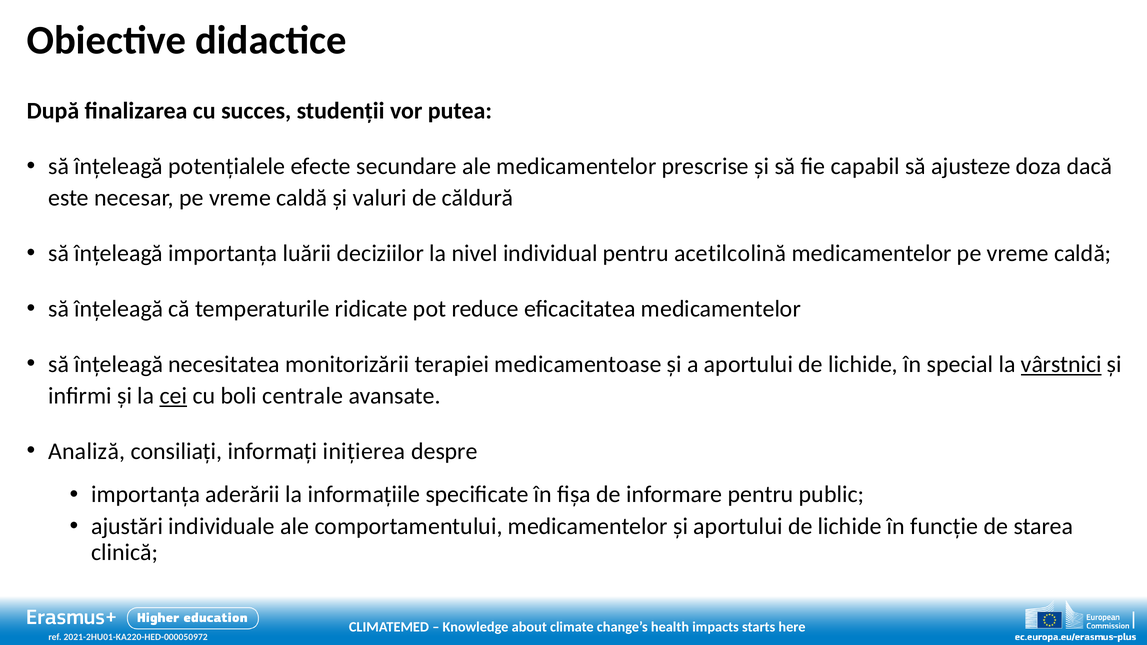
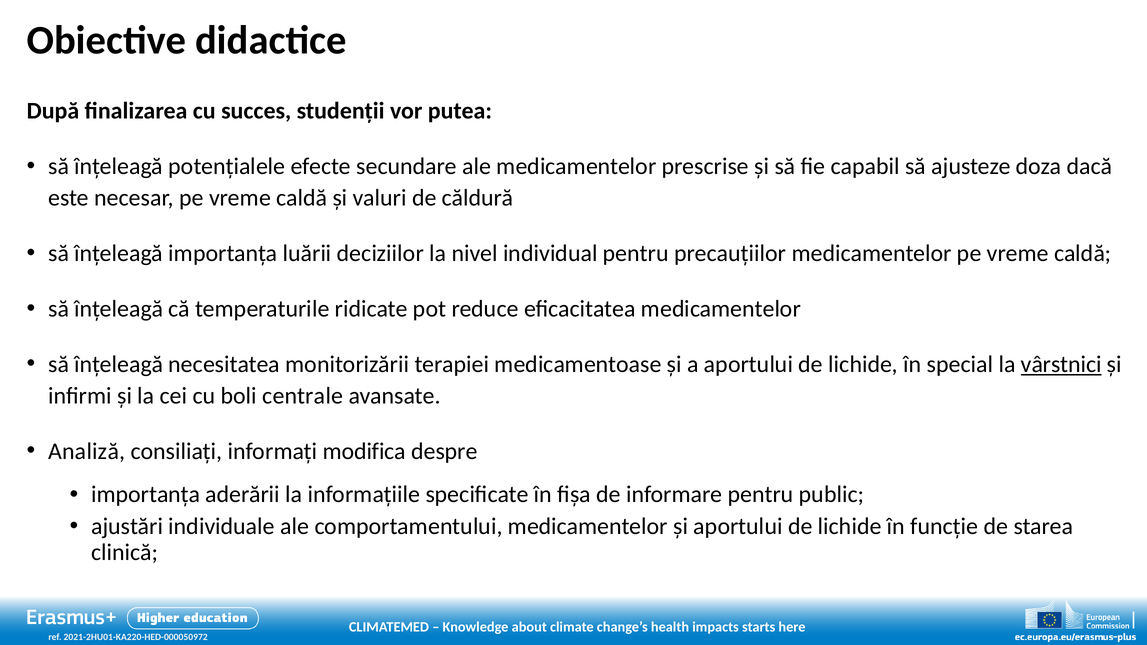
acetilcolină: acetilcolină -> precauțiilor
cei underline: present -> none
inițierea: inițierea -> modifica
